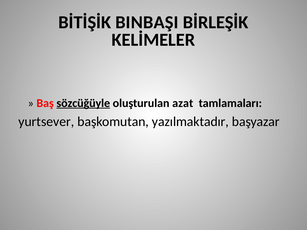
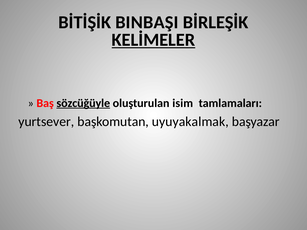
KELİMELER underline: none -> present
azat: azat -> isim
yazılmaktadır: yazılmaktadır -> uyuyakalmak
